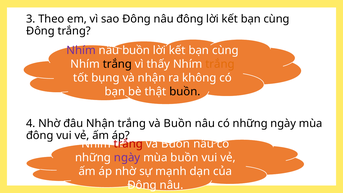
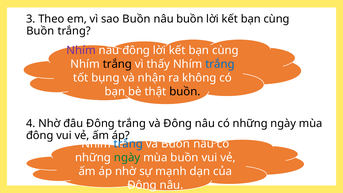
sao Đông: Đông -> Buồn
nâu đông: đông -> buồn
Đông at (40, 31): Đông -> Buồn
nâu buồn: buồn -> đông
trắng at (220, 64) colour: orange -> blue
đâu Nhận: Nhận -> Đông
Buồn at (178, 123): Buồn -> Đông
trắng at (128, 144) colour: red -> blue
ngày at (127, 157) colour: purple -> green
